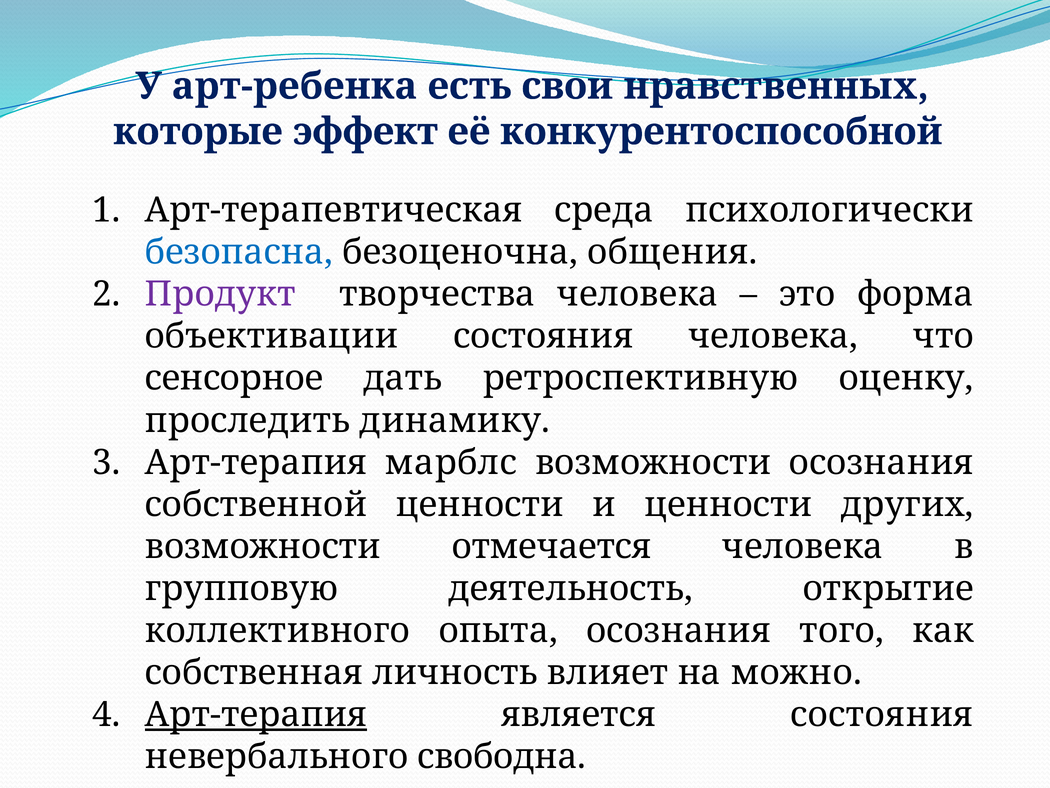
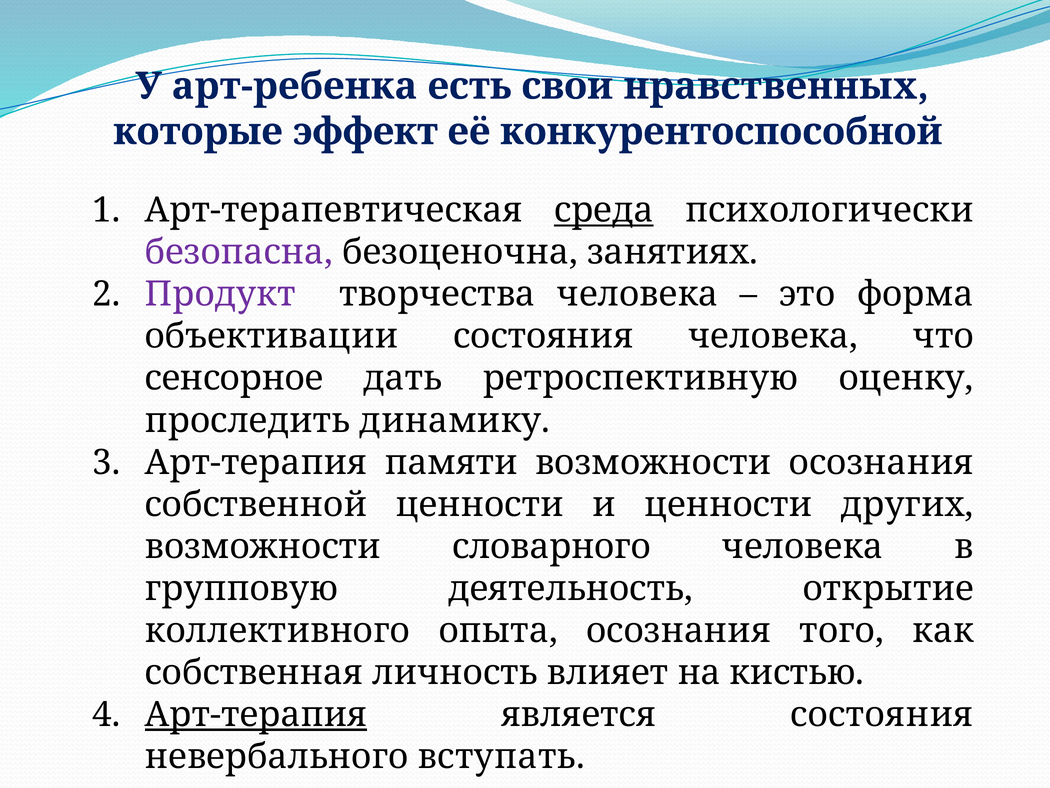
среда underline: none -> present
безопасна colour: blue -> purple
общения: общения -> занятиях
марблс: марблс -> памяти
отмечается: отмечается -> словарного
можно: можно -> кистью
свободна: свободна -> вступать
